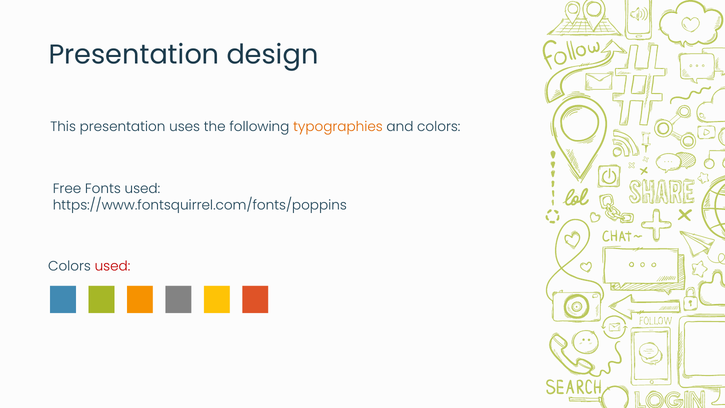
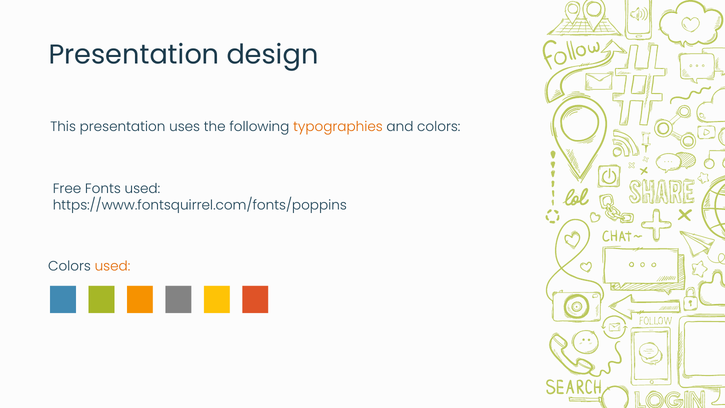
used at (112, 266) colour: red -> orange
